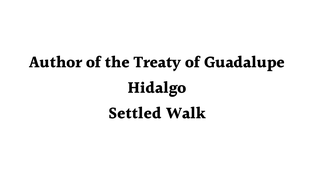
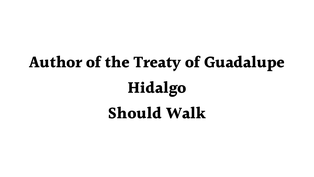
Settled: Settled -> Should
